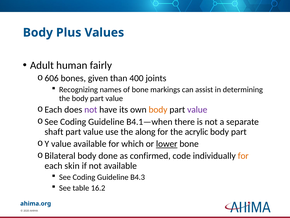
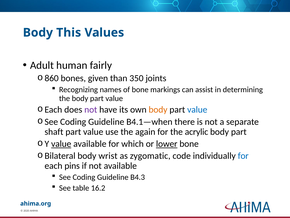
Plus: Plus -> This
606: 606 -> 860
400: 400 -> 350
value at (197, 109) colour: purple -> blue
along: along -> again
value at (61, 144) underline: none -> present
done: done -> wrist
confirmed: confirmed -> zygomatic
for at (243, 156) colour: orange -> blue
skin: skin -> pins
